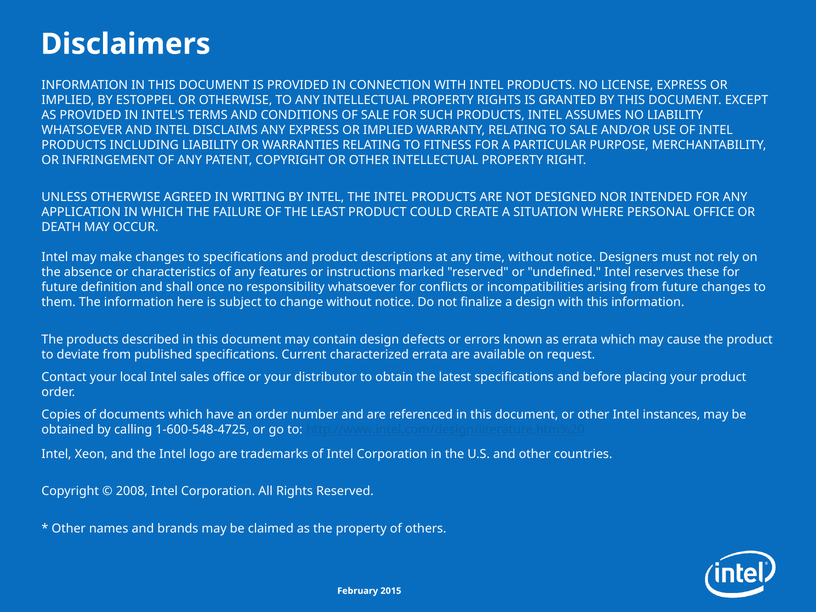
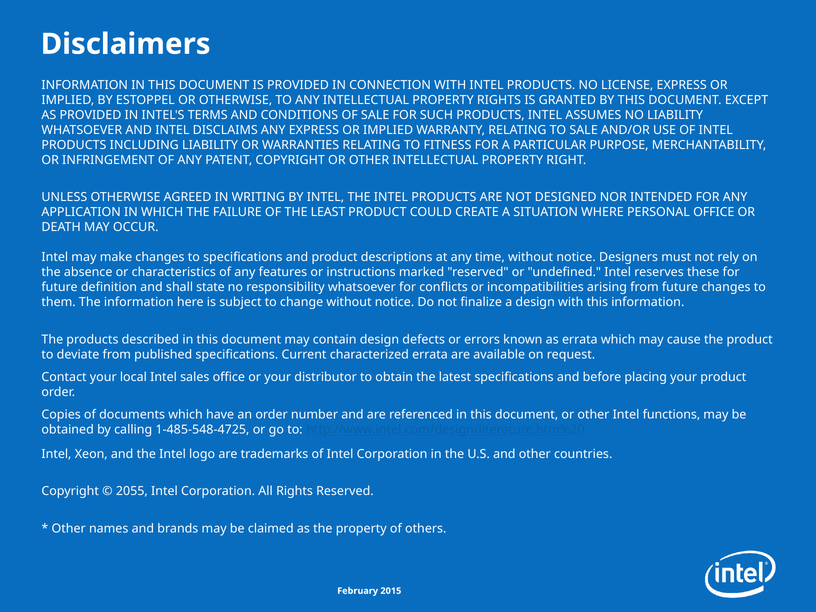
once: once -> state
instances: instances -> functions
1-600-548-4725: 1-600-548-4725 -> 1-485-548-4725
2008: 2008 -> 2055
